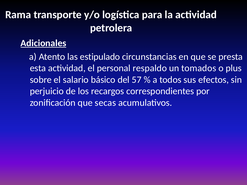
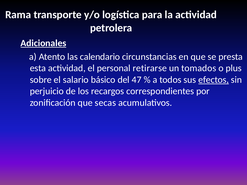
estipulado: estipulado -> calendario
respaldo: respaldo -> retirarse
57: 57 -> 47
efectos underline: none -> present
